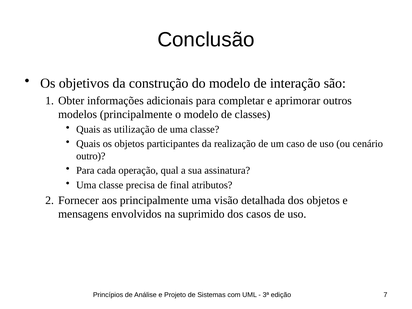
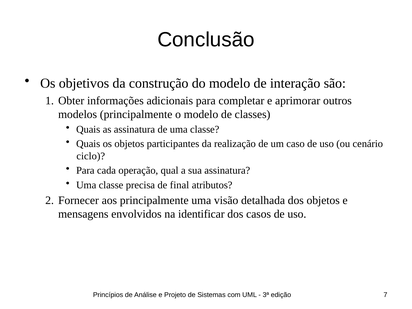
as utilização: utilização -> assinatura
outro: outro -> ciclo
suprimido: suprimido -> identificar
